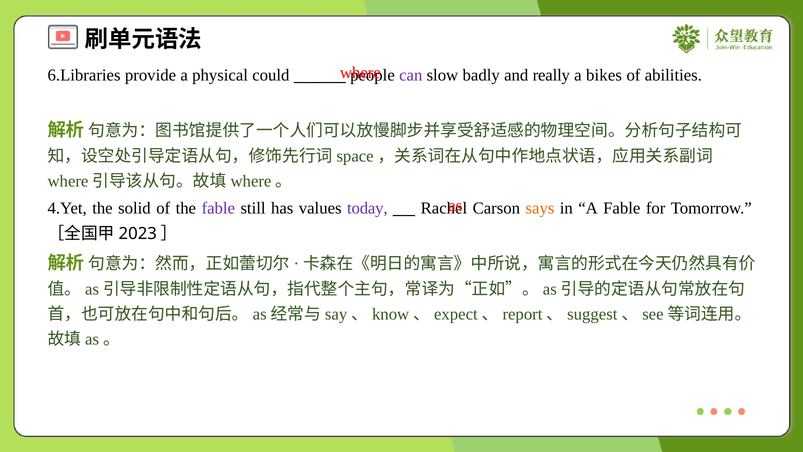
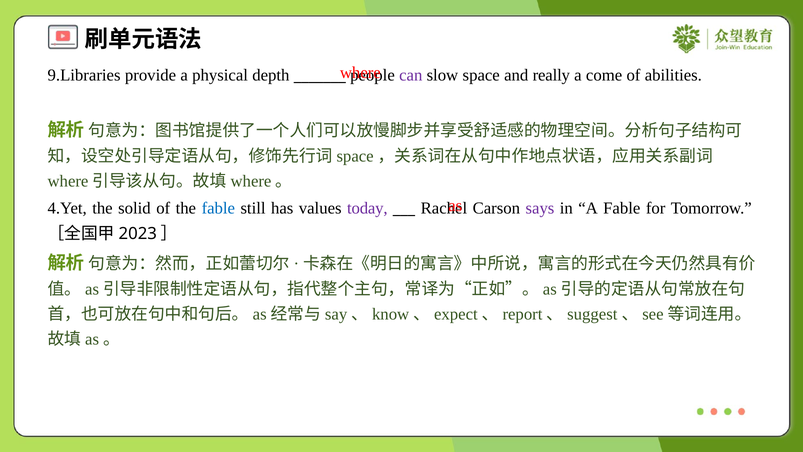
6.Libraries: 6.Libraries -> 9.Libraries
could: could -> depth
badly: badly -> space
bikes: bikes -> come
fable at (218, 208) colour: purple -> blue
says colour: orange -> purple
